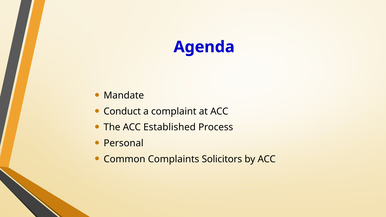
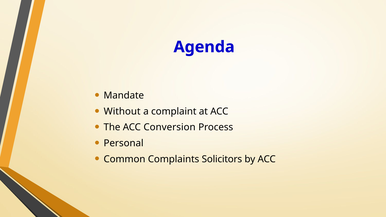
Conduct: Conduct -> Without
Established: Established -> Conversion
